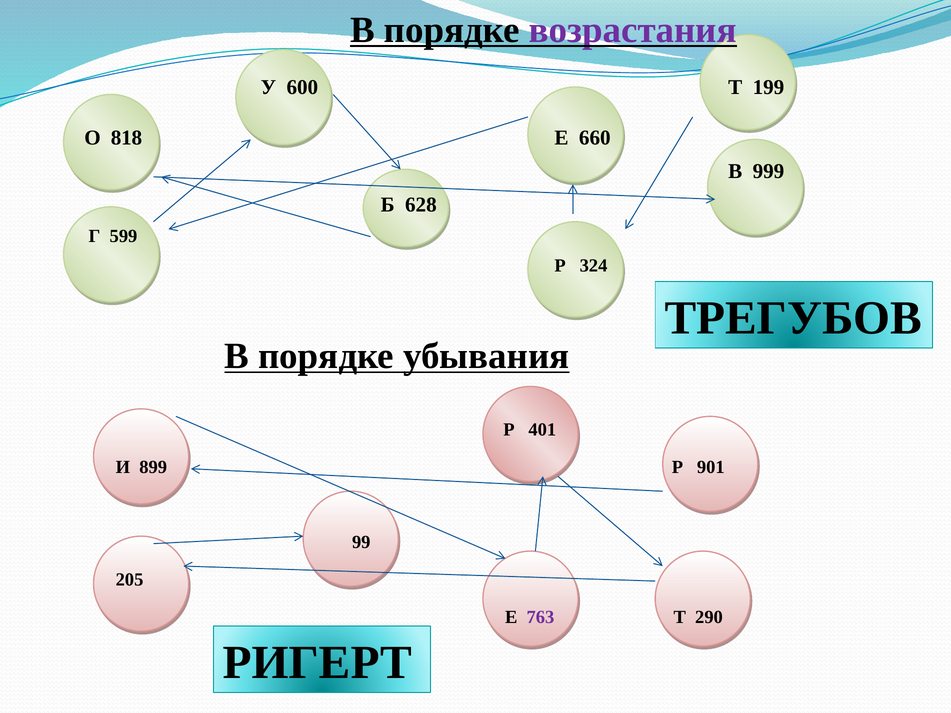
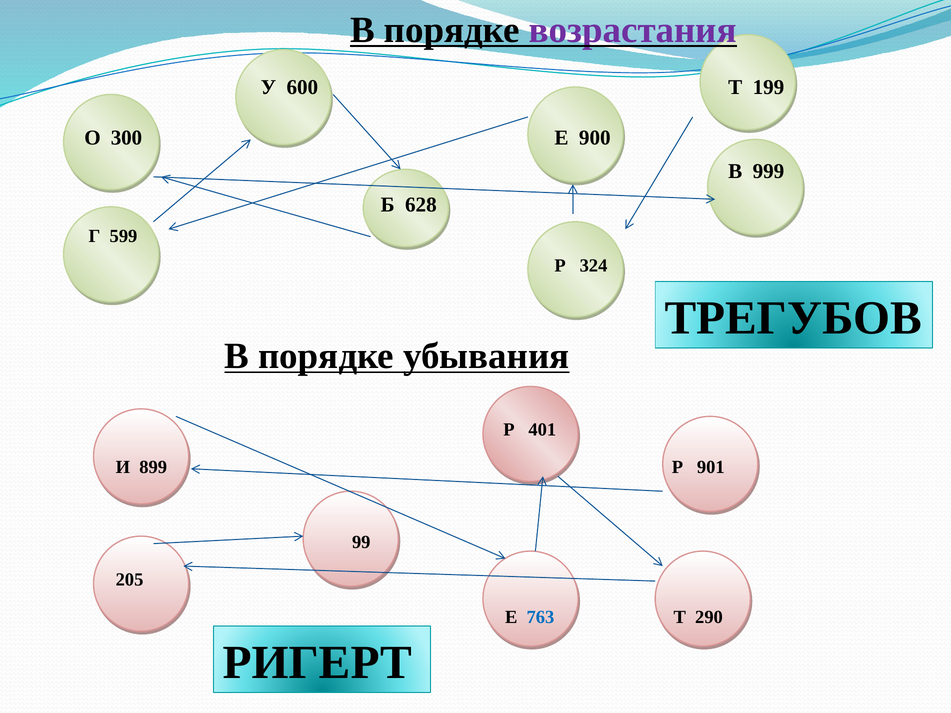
818: 818 -> 300
660: 660 -> 900
763 colour: purple -> blue
